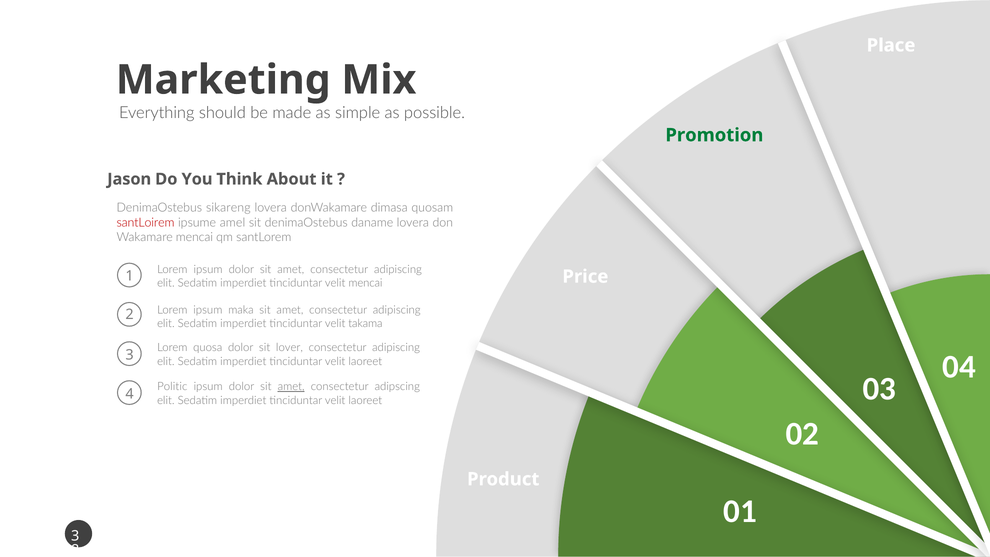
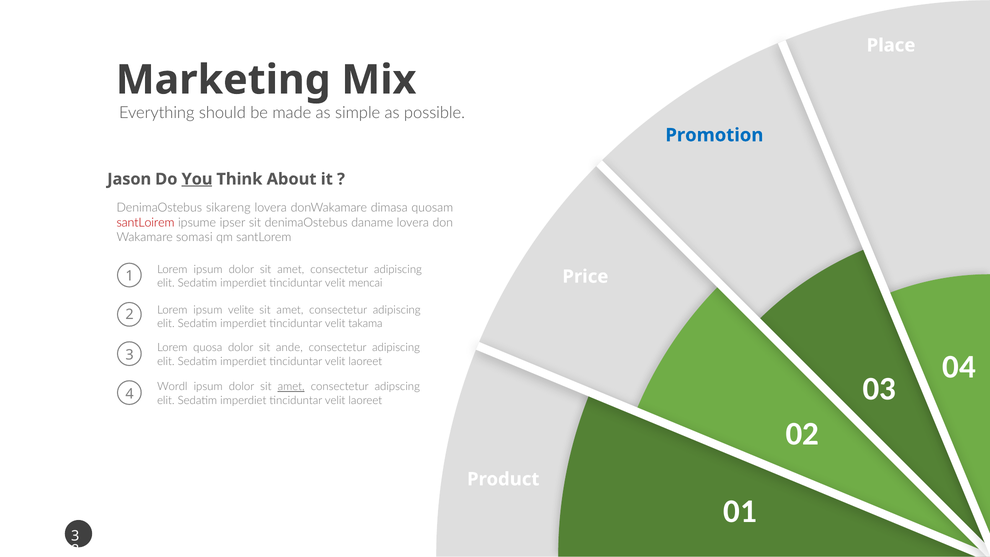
Promotion colour: green -> blue
You underline: none -> present
amel: amel -> ipser
Wakamare mencai: mencai -> somasi
maka: maka -> velite
lover: lover -> ande
Politic: Politic -> Wordl
